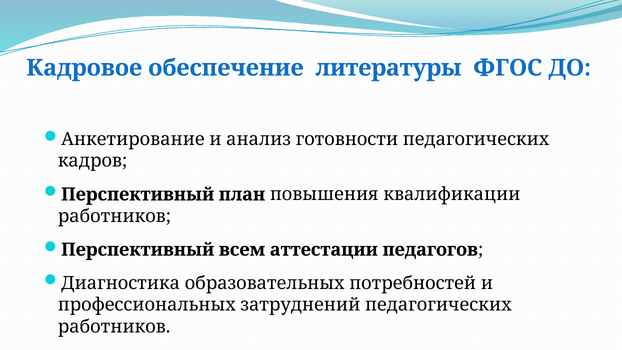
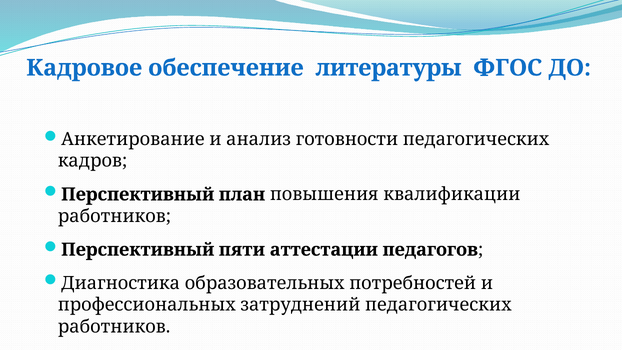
всем: всем -> пяти
